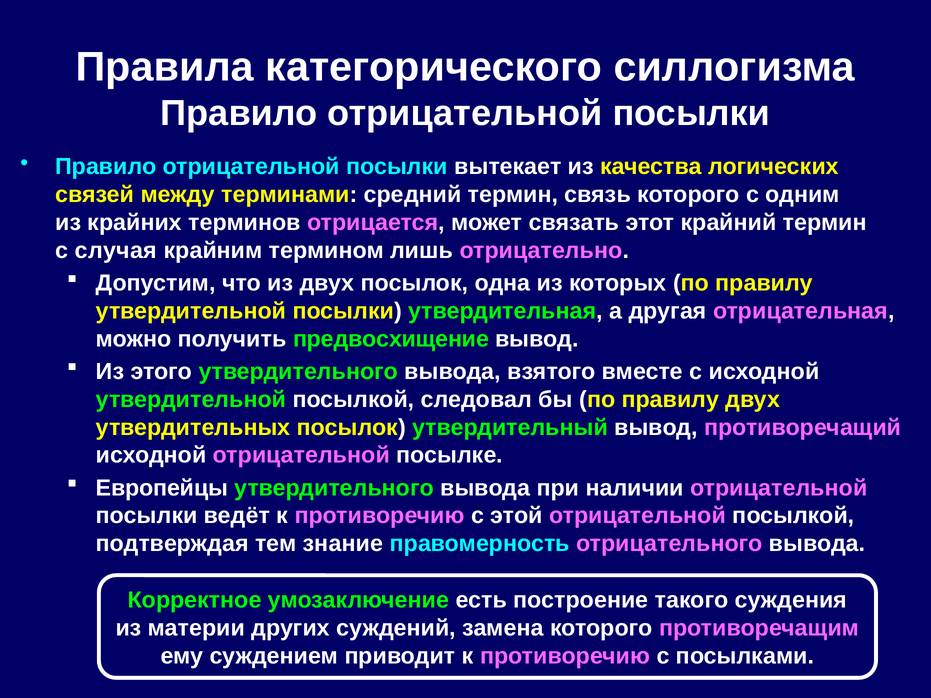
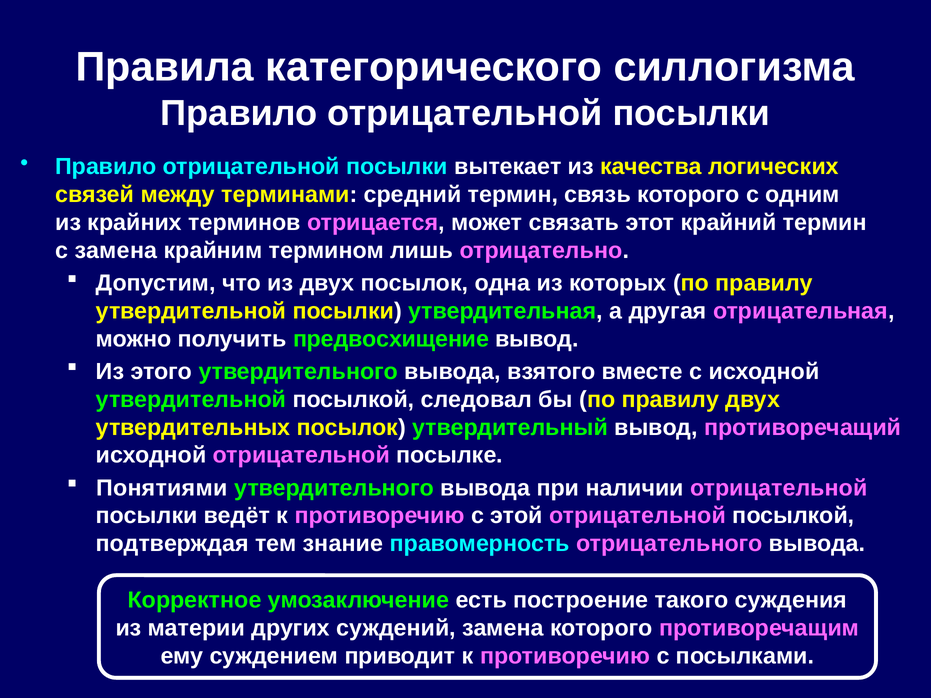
с случая: случая -> замена
Европейцы: Европейцы -> Понятиями
